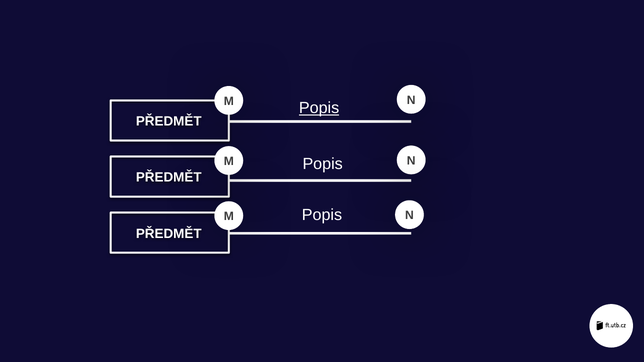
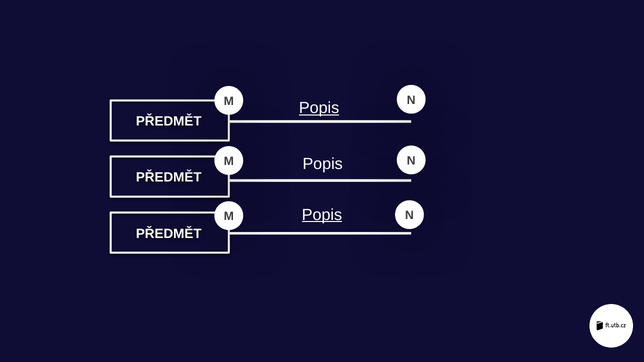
Popis at (322, 215) underline: none -> present
